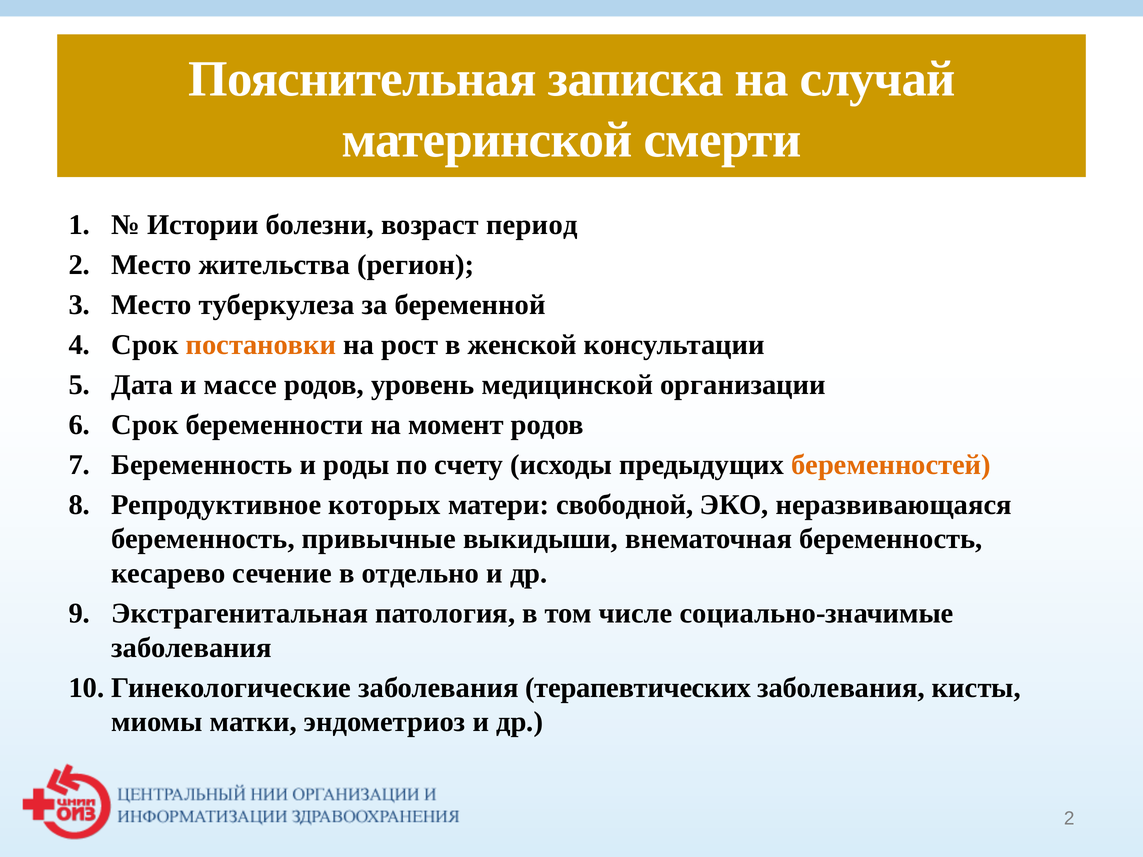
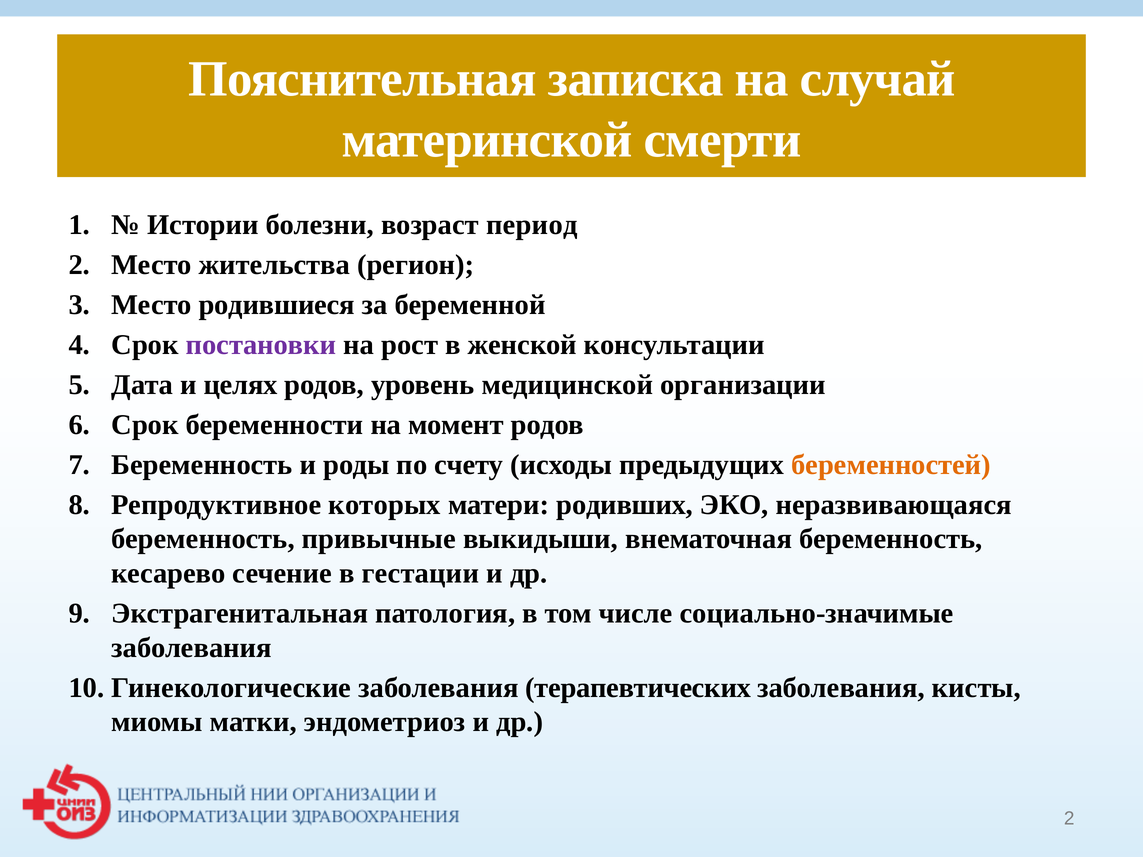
туберкулеза: туберкулеза -> родившиеся
постановки colour: orange -> purple
массе: массе -> целях
свободной: свободной -> родивших
отдельно: отдельно -> гестации
